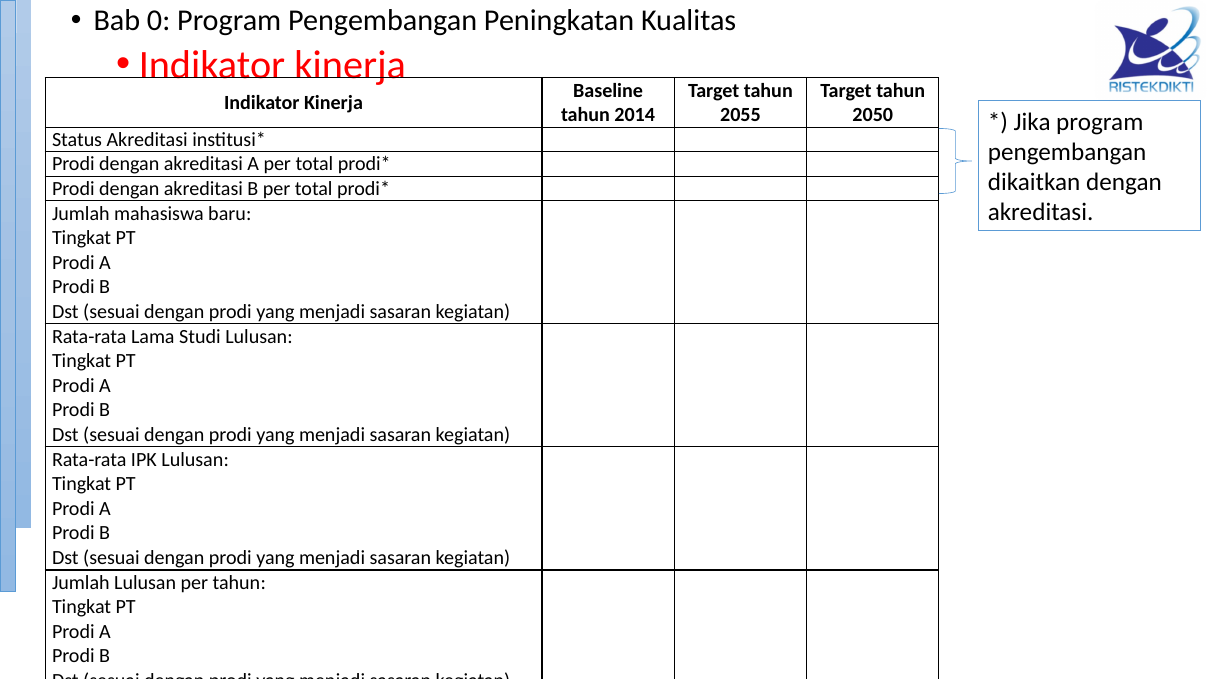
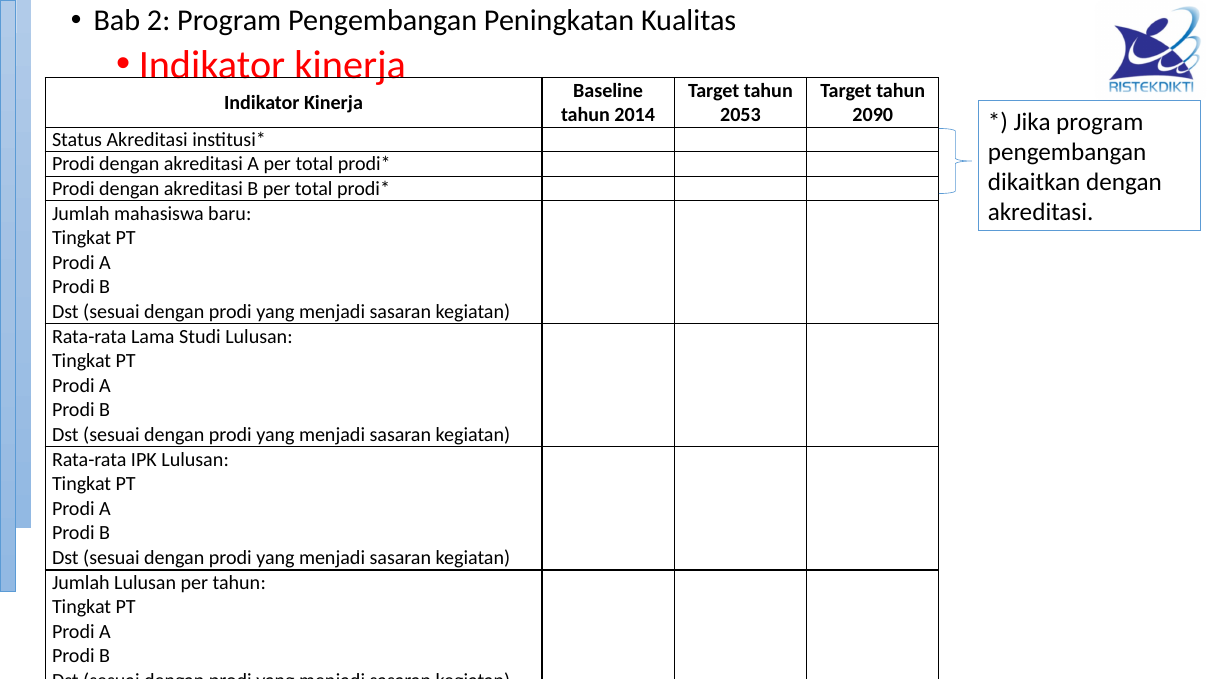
0: 0 -> 2
2055: 2055 -> 2053
2050: 2050 -> 2090
